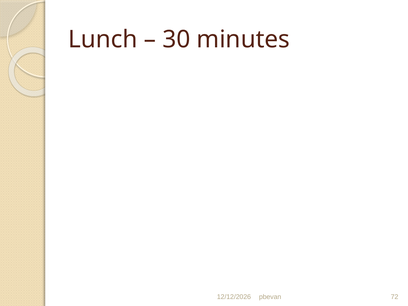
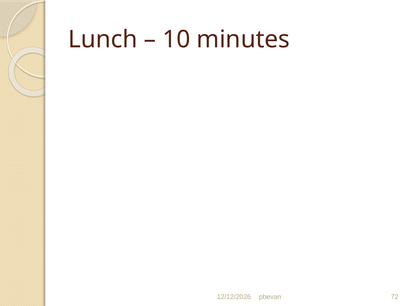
30: 30 -> 10
